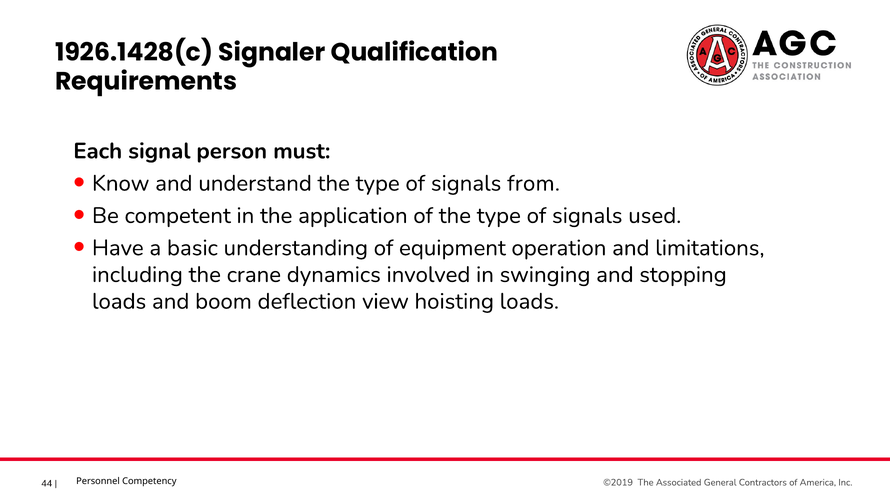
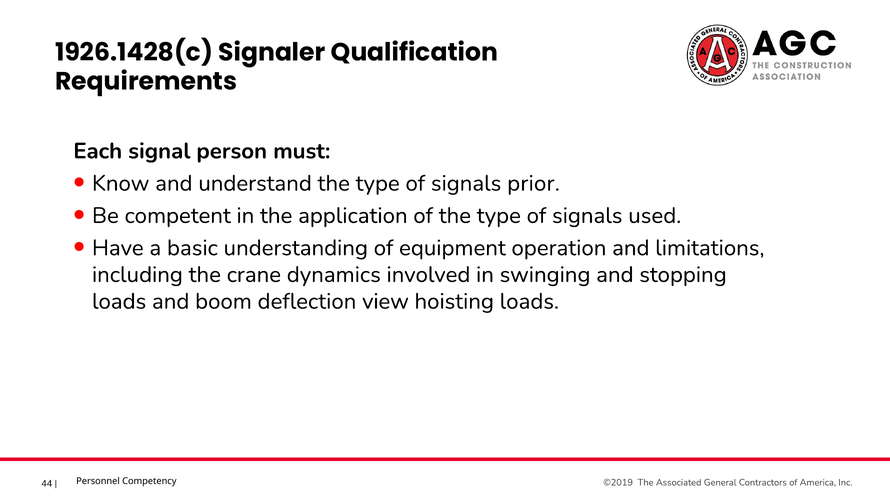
from: from -> prior
